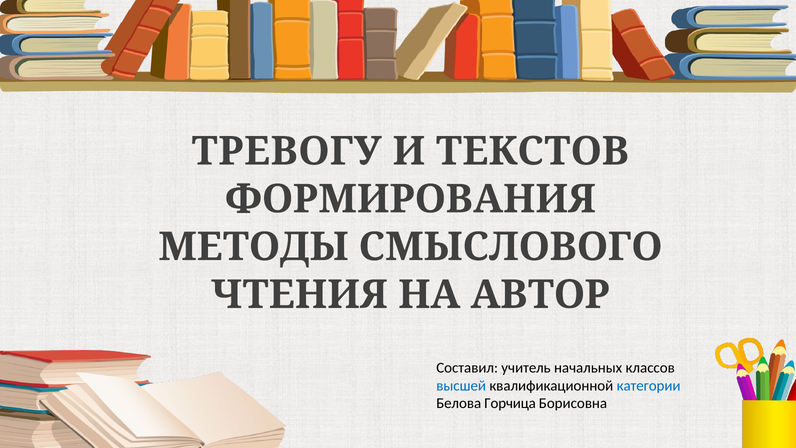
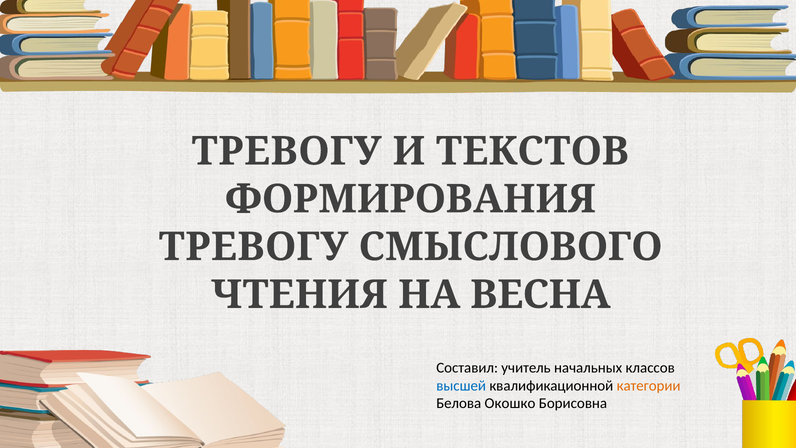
МЕТОДЫ at (254, 247): МЕТОДЫ -> ТРЕВОГУ
АВТОР: АВТОР -> ВЕСНА
категории colour: blue -> orange
Горчица: Горчица -> Окошко
